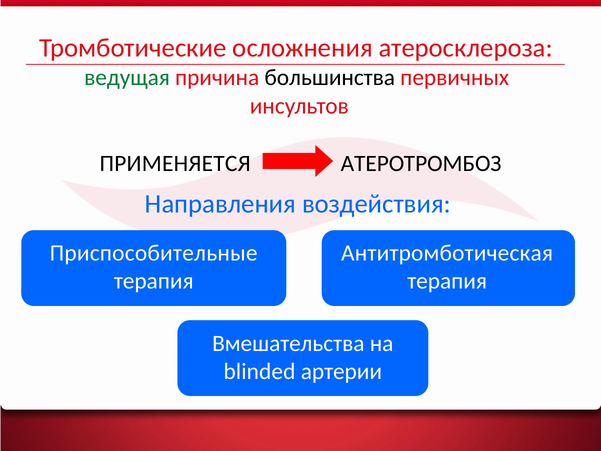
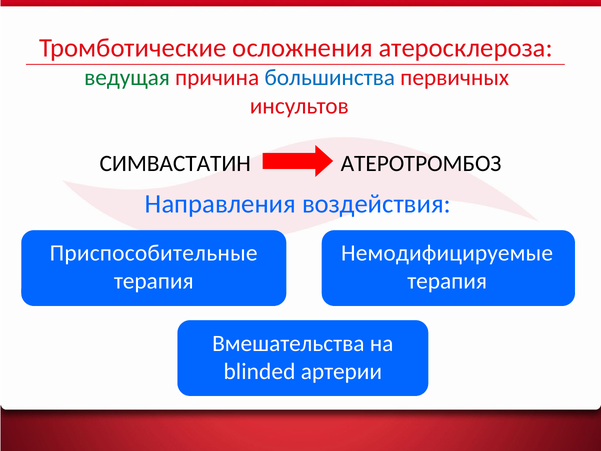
большинства colour: black -> blue
ПРИМЕНЯЕТСЯ: ПРИМЕНЯЕТСЯ -> СИМВАСТАТИН
Антитромботическая: Антитромботическая -> Немодифицируемые
